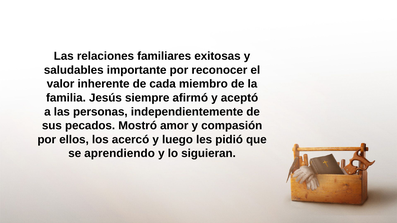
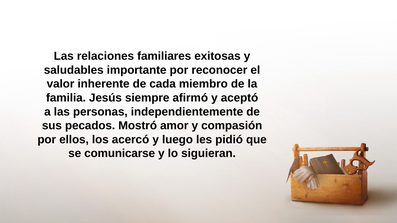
aprendiendo: aprendiendo -> comunicarse
